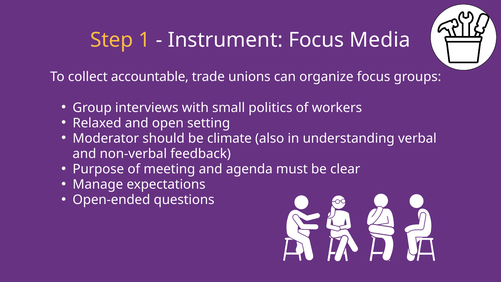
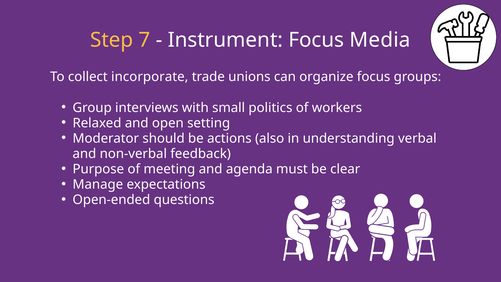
1: 1 -> 7
accountable: accountable -> incorporate
climate: climate -> actions
